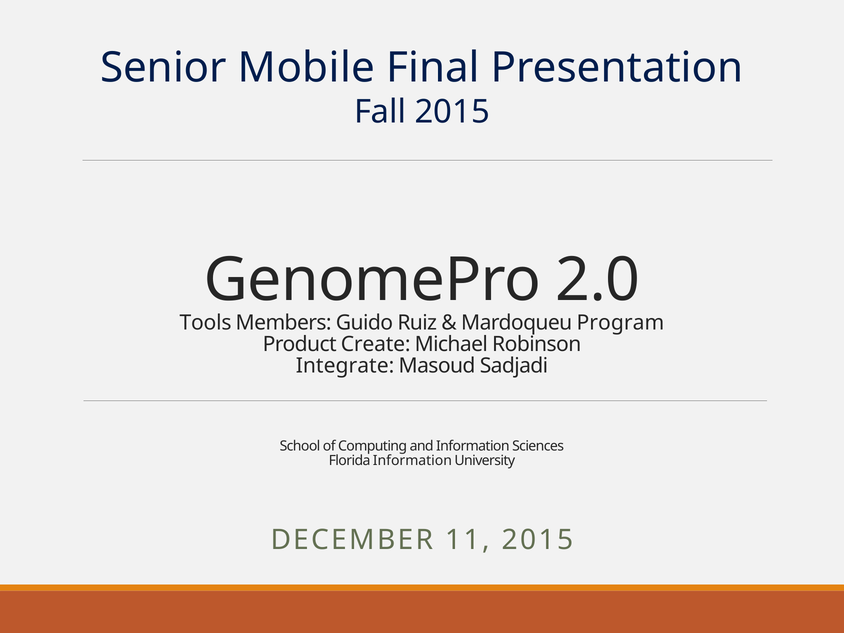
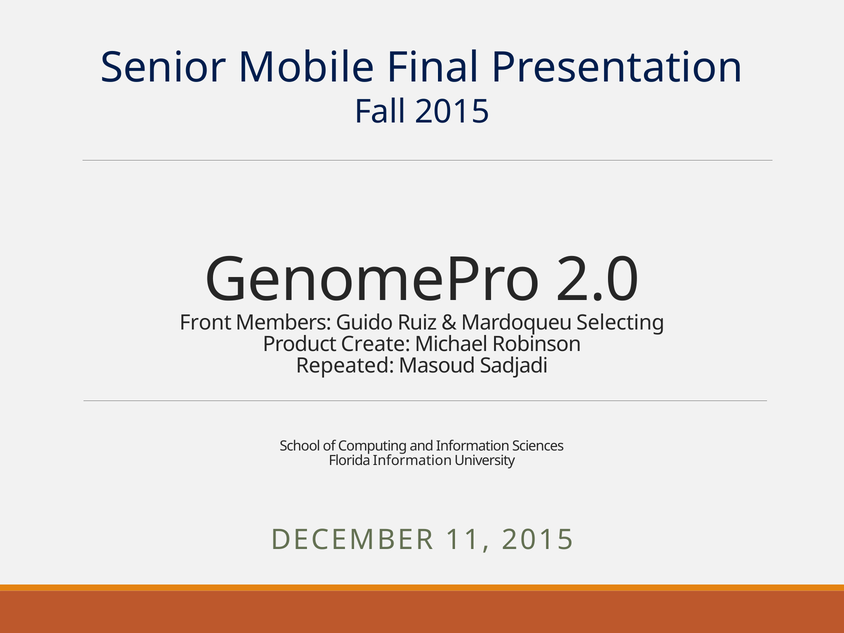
Tools: Tools -> Front
Program: Program -> Selecting
Integrate: Integrate -> Repeated
